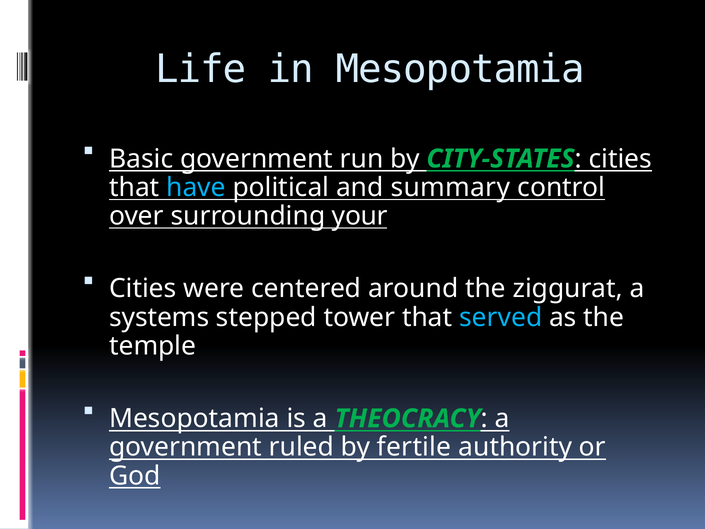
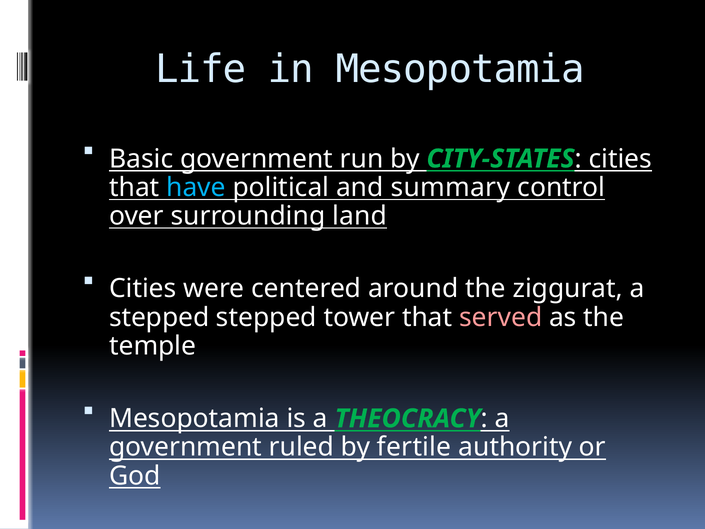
your: your -> land
systems at (159, 317): systems -> stepped
served colour: light blue -> pink
